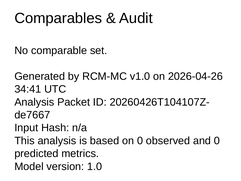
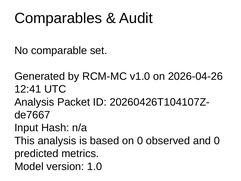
34:41: 34:41 -> 12:41
